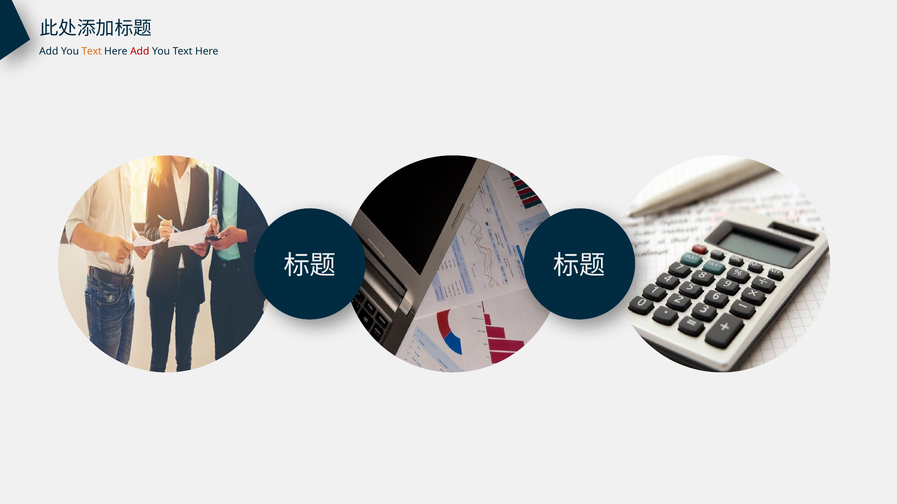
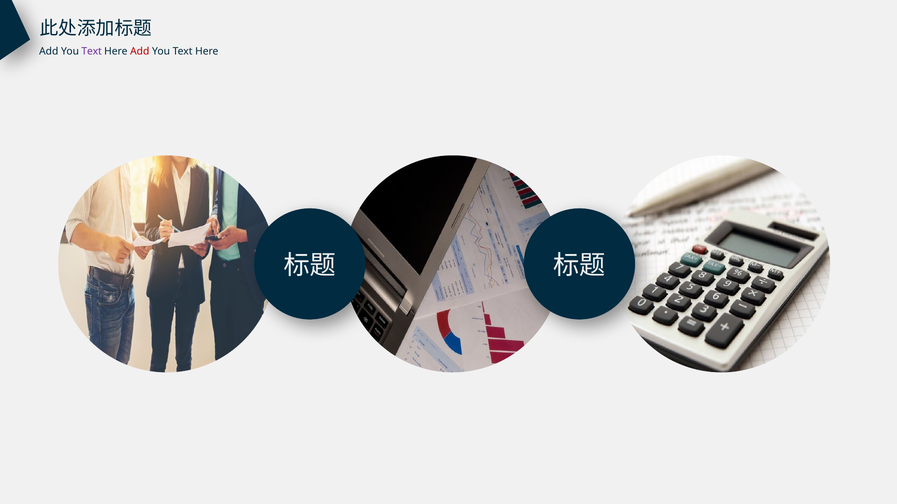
Text at (92, 51) colour: orange -> purple
